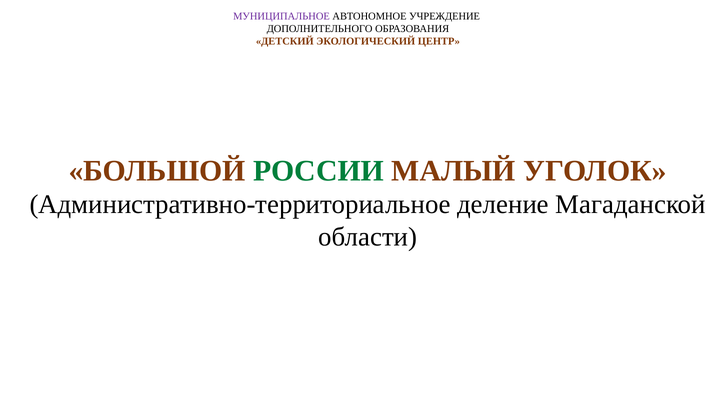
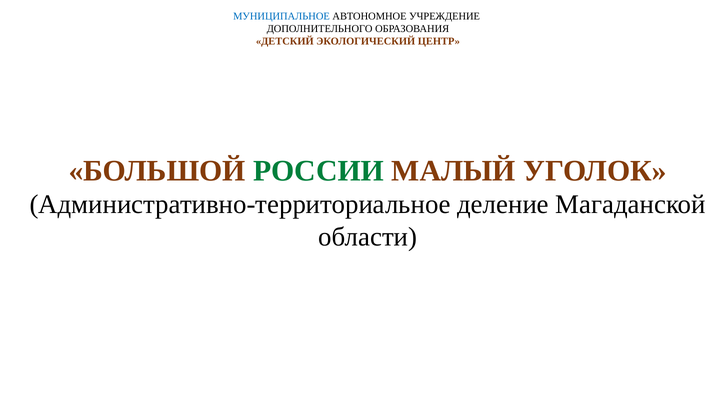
МУНИЦИПАЛЬНОЕ colour: purple -> blue
